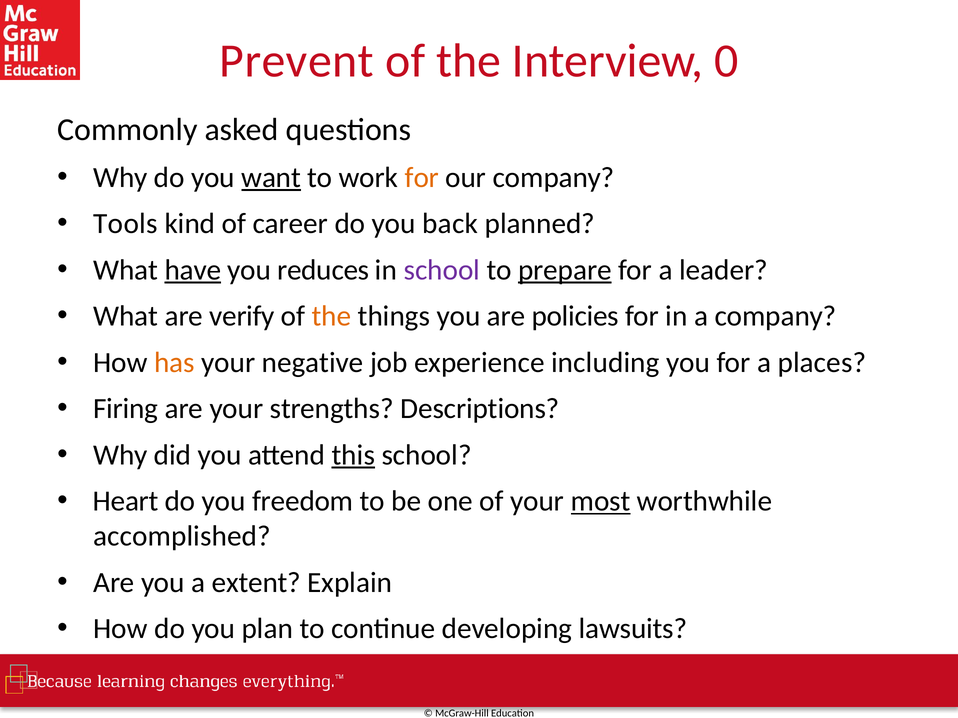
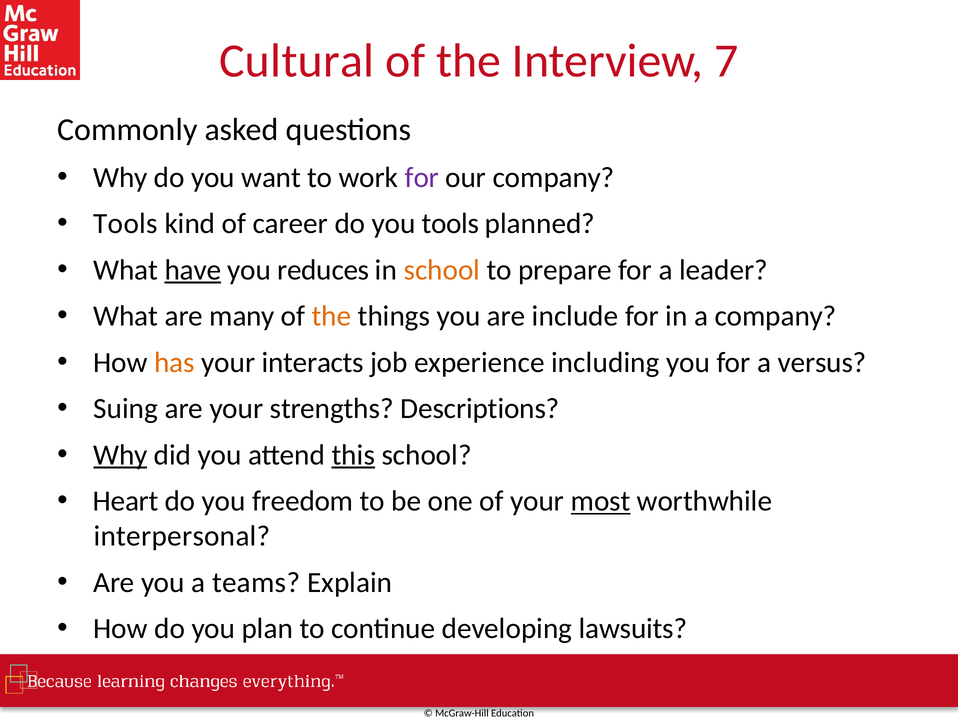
Prevent: Prevent -> Cultural
0: 0 -> 7
want underline: present -> none
for at (422, 178) colour: orange -> purple
you back: back -> tools
school at (442, 270) colour: purple -> orange
prepare underline: present -> none
verify: verify -> many
policies: policies -> include
negative: negative -> interacts
places: places -> versus
Firing: Firing -> Suing
Why at (120, 455) underline: none -> present
accomplished: accomplished -> interpersonal
extent: extent -> teams
